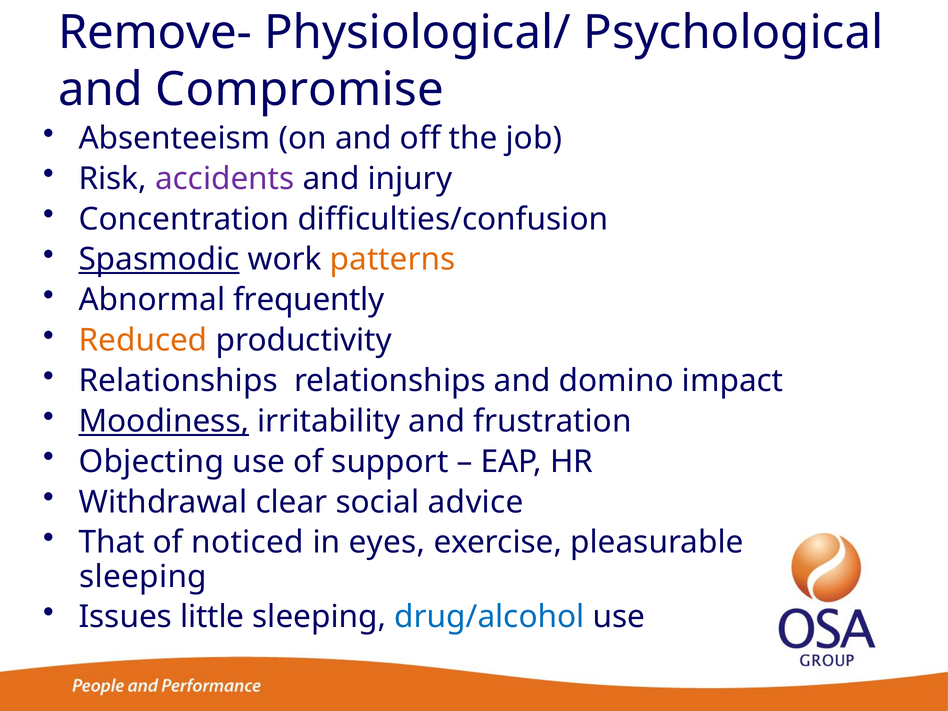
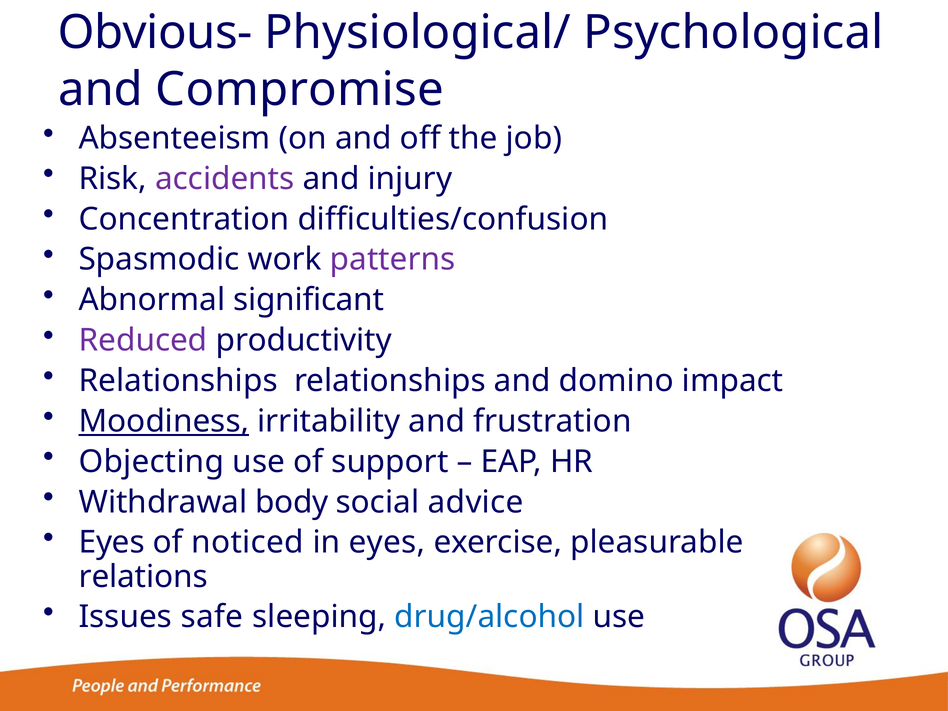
Remove-: Remove- -> Obvious-
Spasmodic underline: present -> none
patterns colour: orange -> purple
frequently: frequently -> significant
Reduced colour: orange -> purple
clear: clear -> body
That at (112, 543): That -> Eyes
sleeping at (143, 577): sleeping -> relations
little: little -> safe
